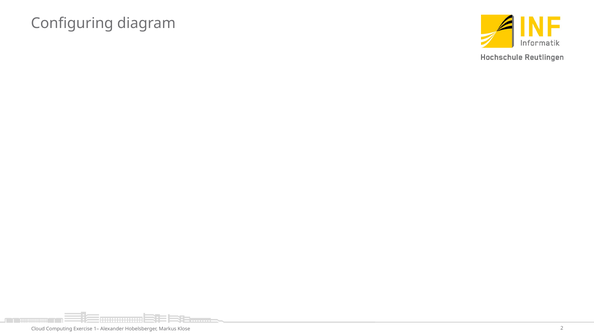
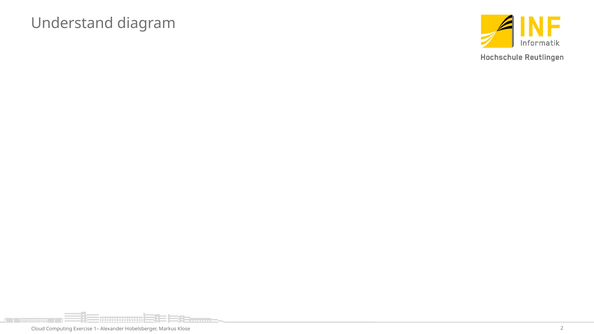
Configuring: Configuring -> Understand
